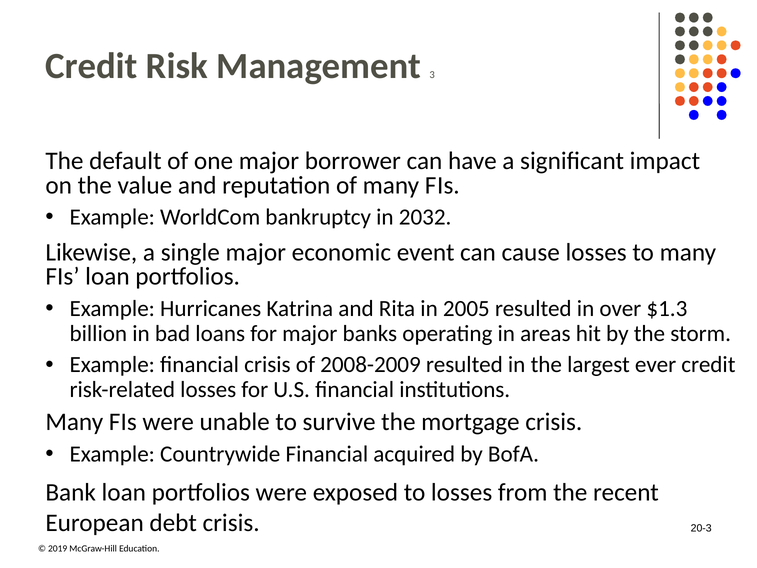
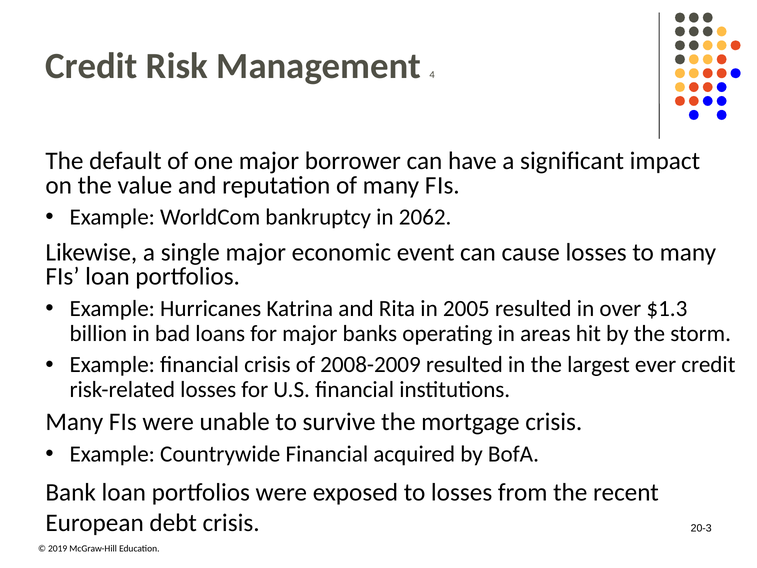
3: 3 -> 4
2032: 2032 -> 2062
